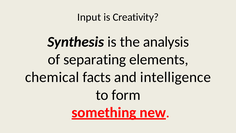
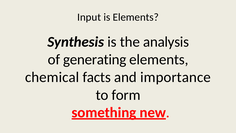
is Creativity: Creativity -> Elements
separating: separating -> generating
intelligence: intelligence -> importance
